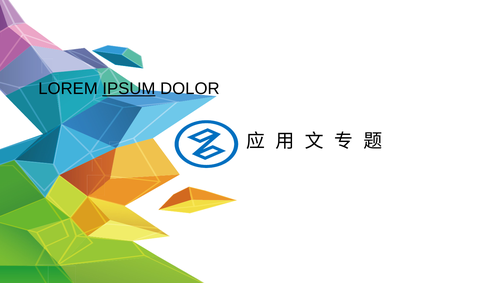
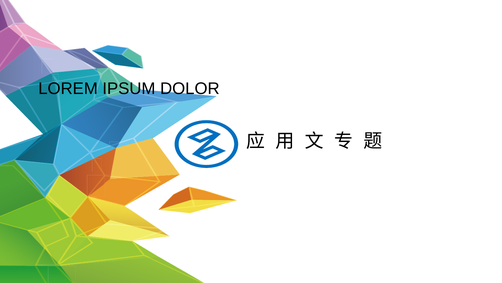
IPSUM underline: present -> none
